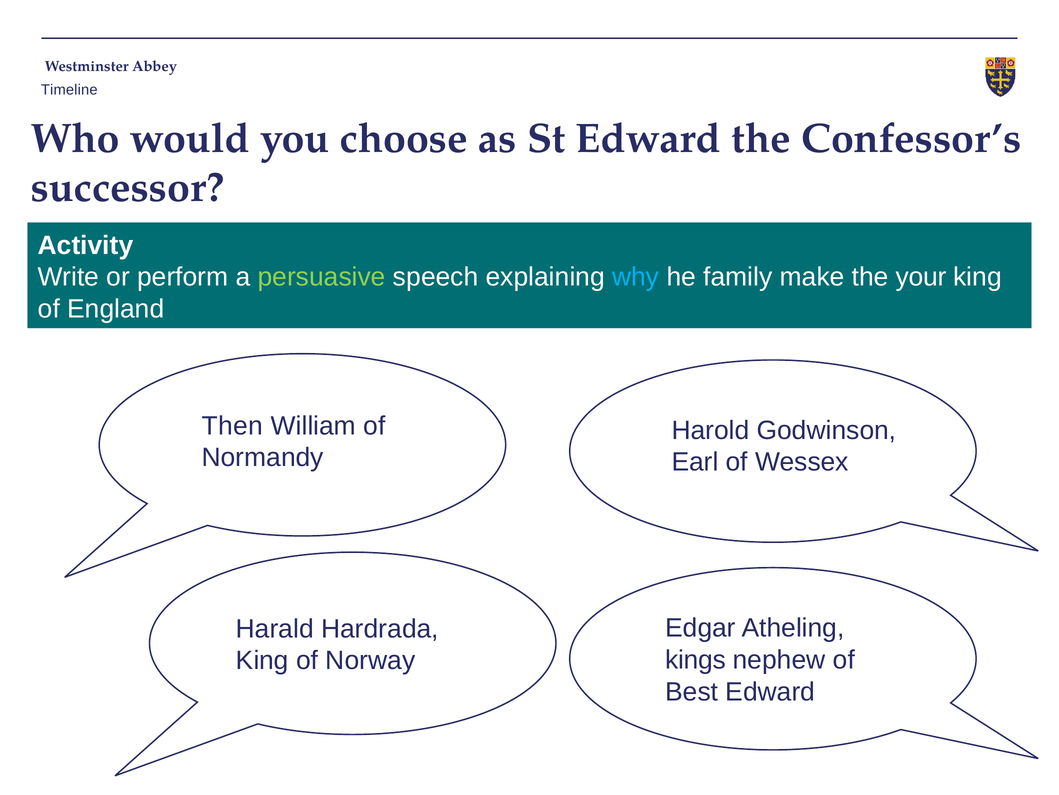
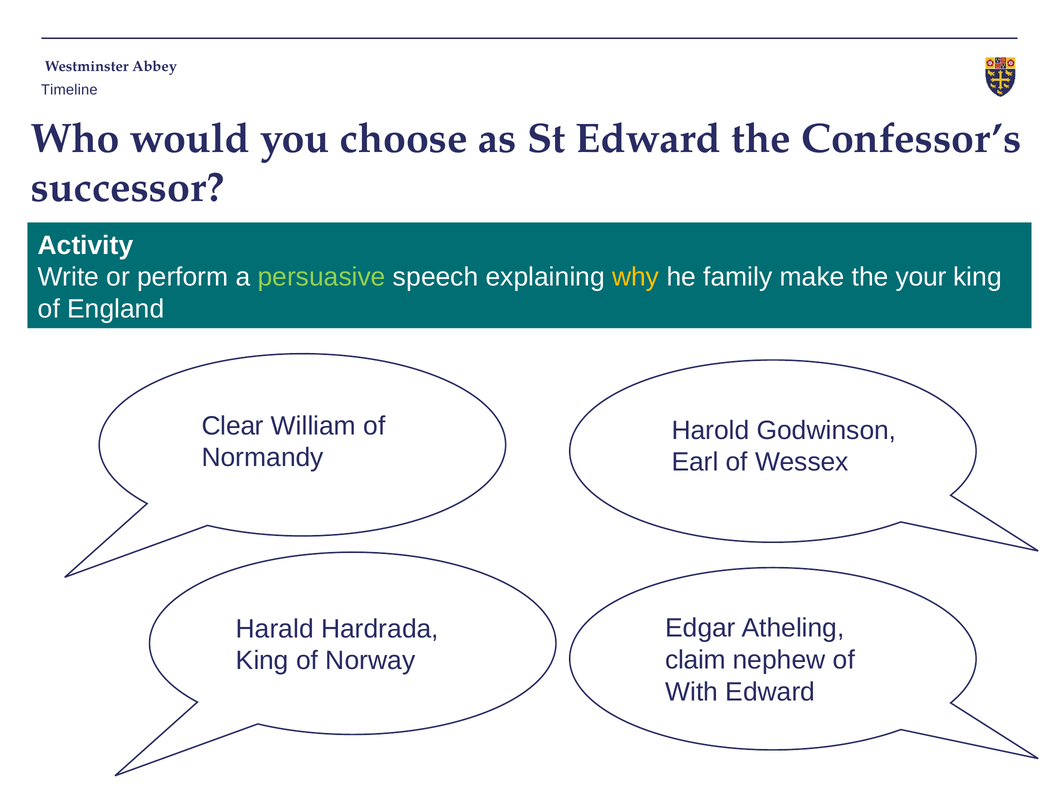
why colour: light blue -> yellow
Then: Then -> Clear
kings: kings -> claim
Best: Best -> With
